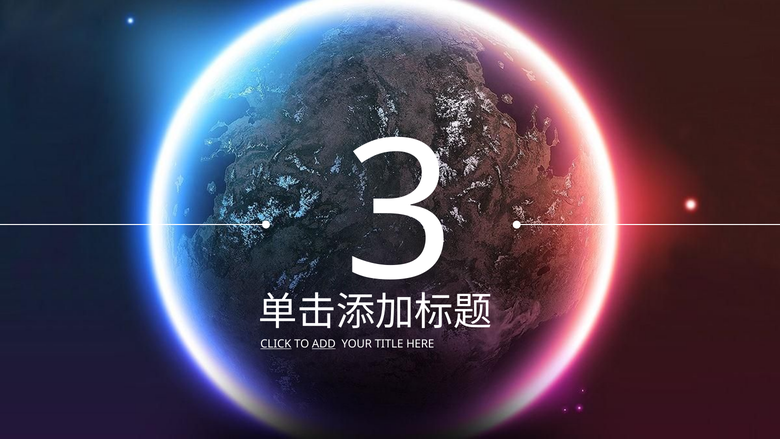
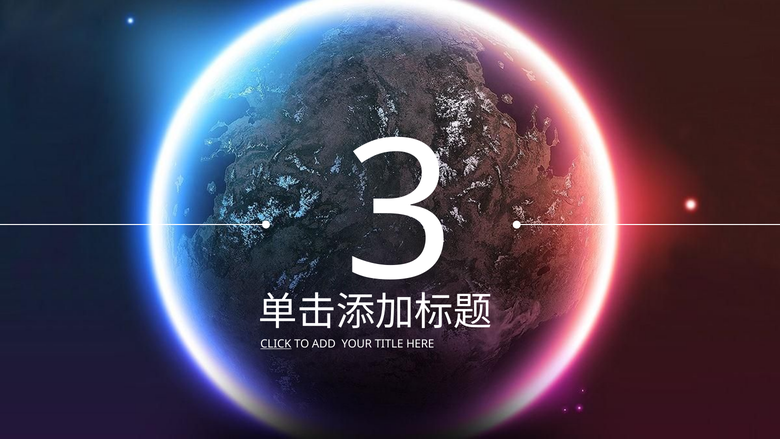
ADD underline: present -> none
